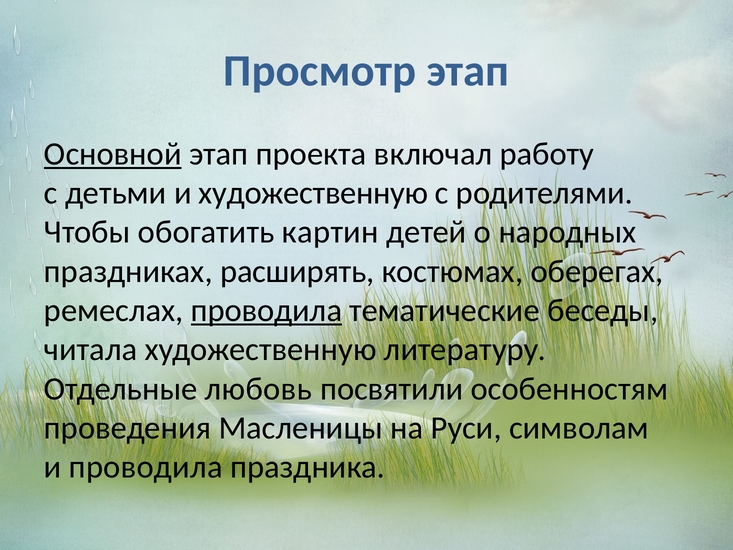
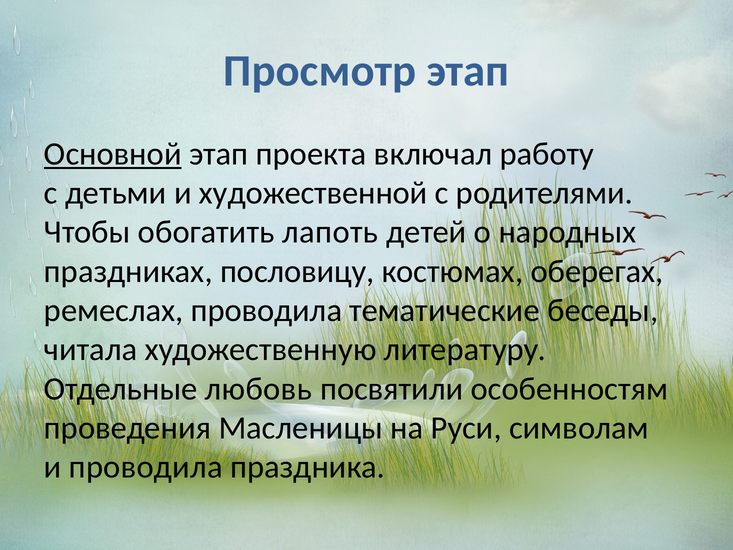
и художественную: художественную -> художественной
картин: картин -> лапоть
расширять: расширять -> пословицу
проводила at (266, 310) underline: present -> none
